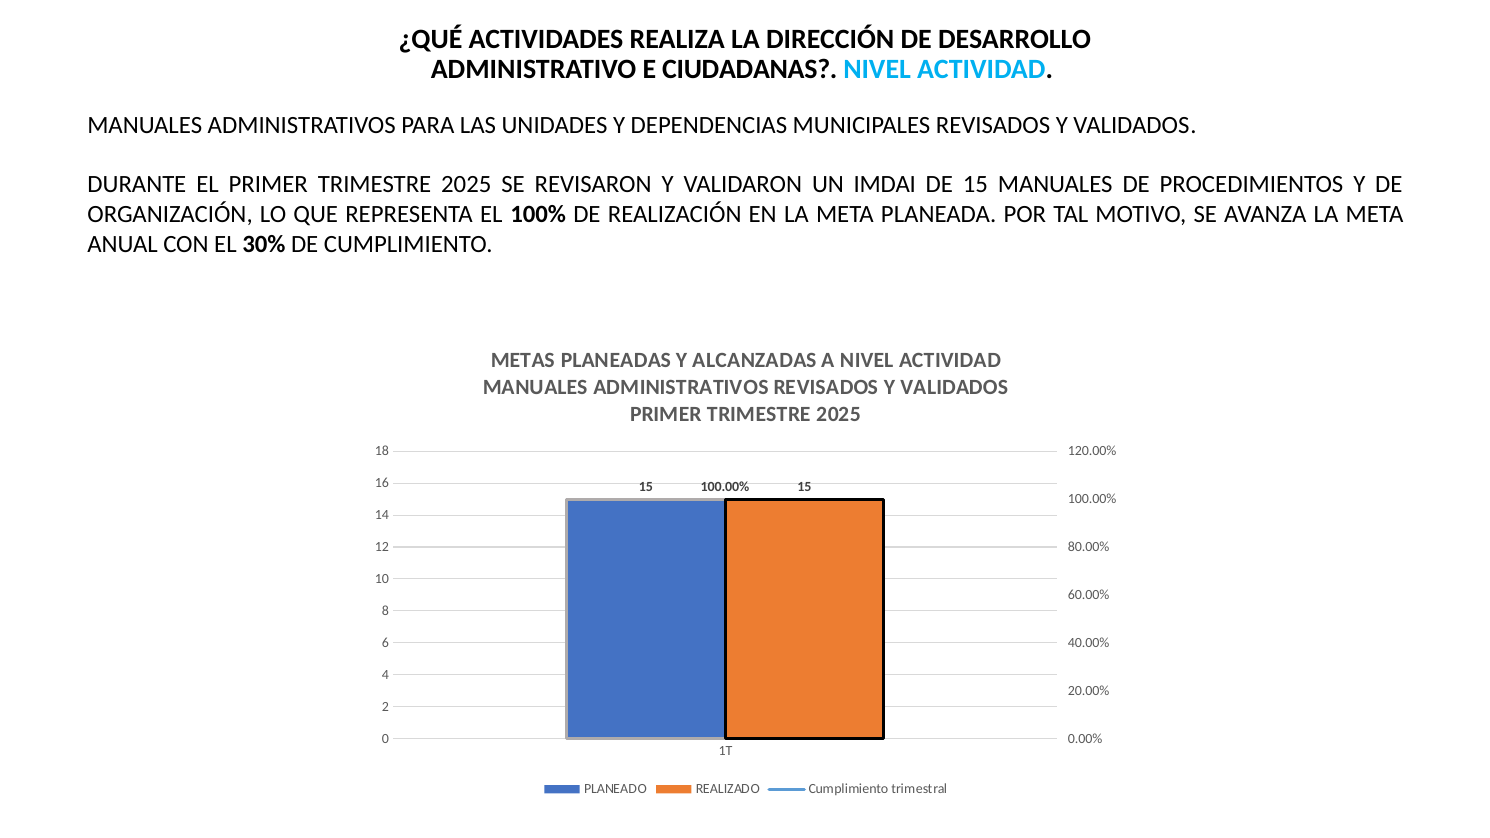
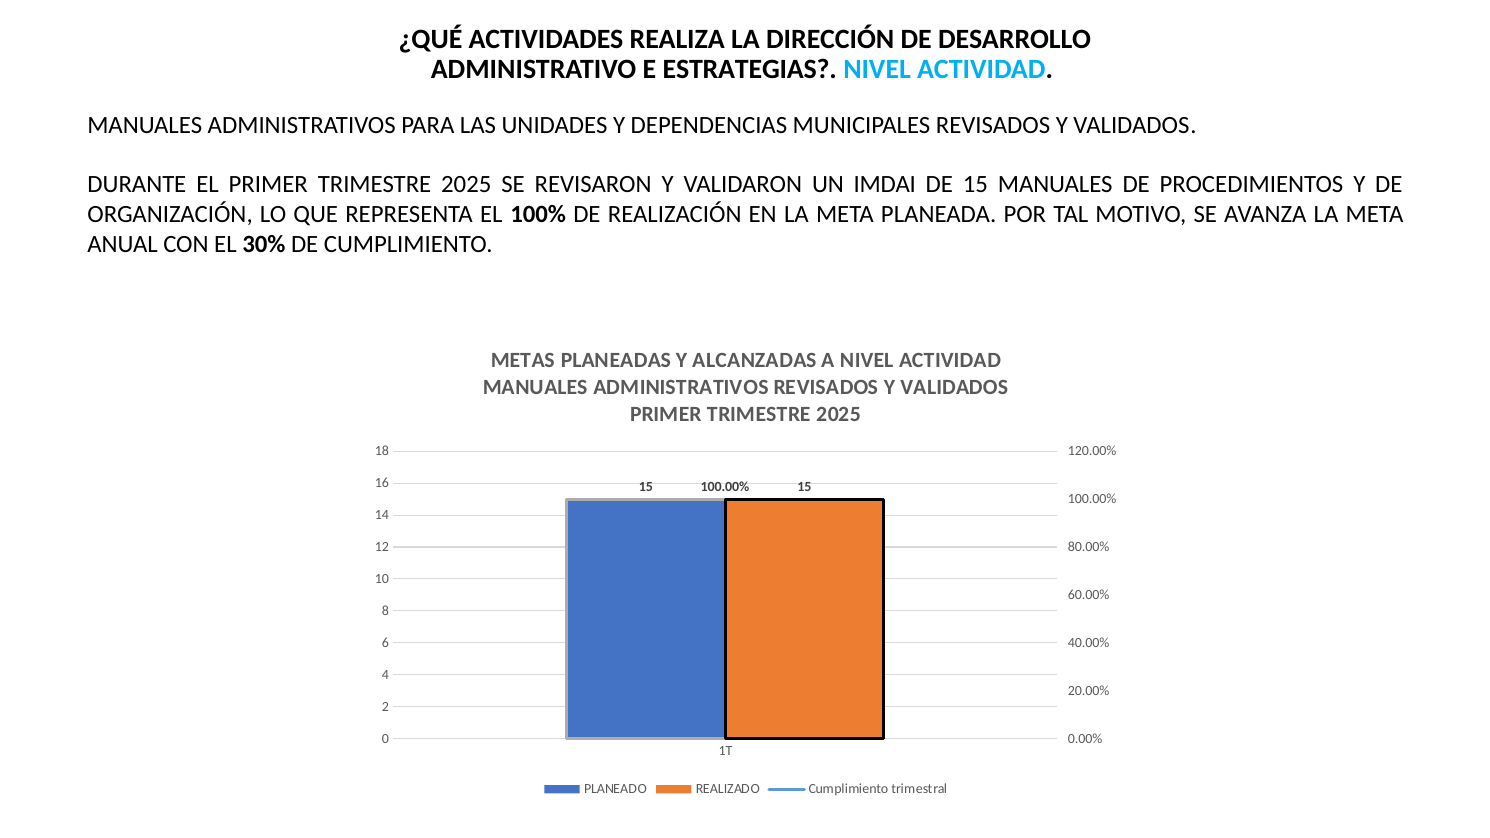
CIUDADANAS: CIUDADANAS -> ESTRATEGIAS
